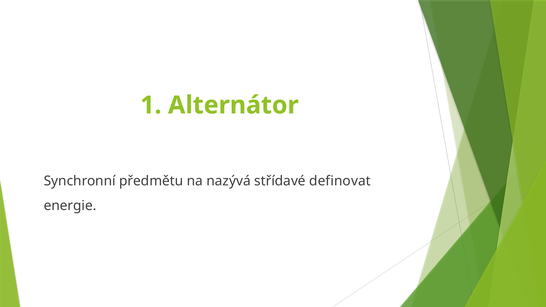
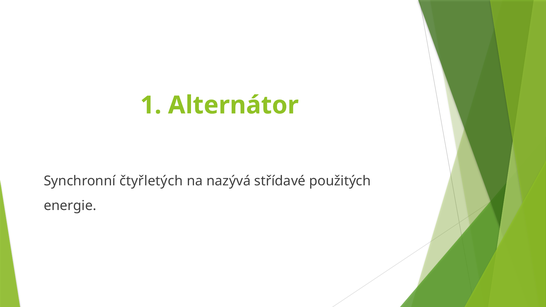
předmětu: předmětu -> čtyřletých
definovat: definovat -> použitých
